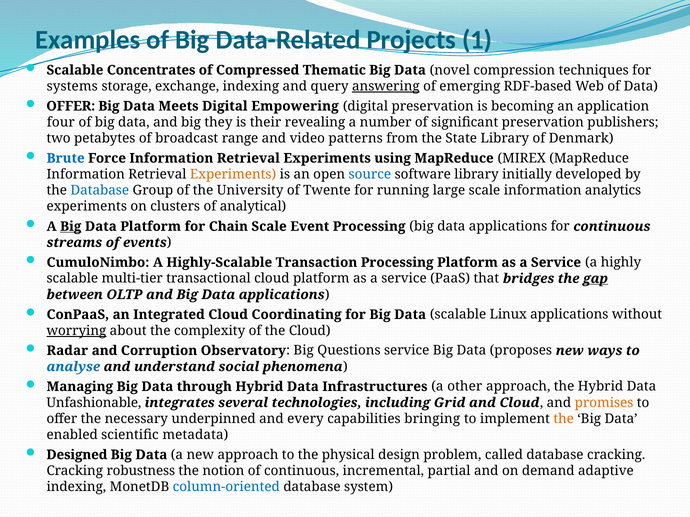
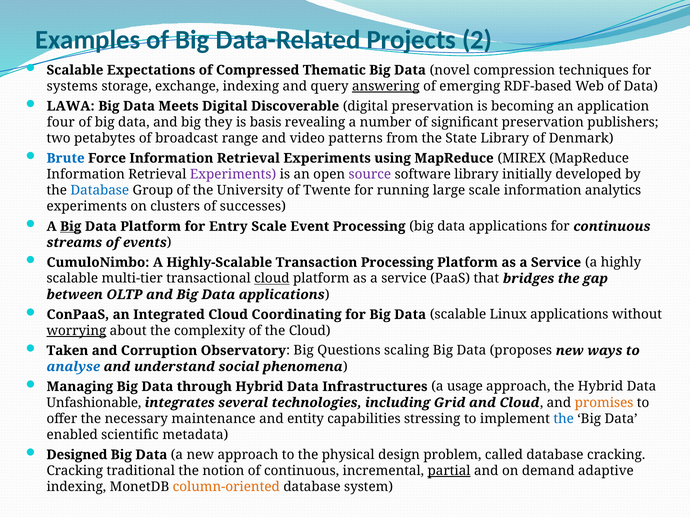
1: 1 -> 2
Concentrates: Concentrates -> Expectations
OFFER at (71, 106): OFFER -> LAWA
Empowering: Empowering -> Discoverable
their: their -> basis
Experiments at (233, 174) colour: orange -> purple
source colour: blue -> purple
analytical: analytical -> successes
Chain: Chain -> Entry
cloud at (272, 279) underline: none -> present
gap underline: present -> none
Radar: Radar -> Taken
Questions service: service -> scaling
other: other -> usage
underpinned: underpinned -> maintenance
every: every -> entity
bringing: bringing -> stressing
the at (564, 419) colour: orange -> blue
robustness: robustness -> traditional
partial underline: none -> present
column-oriented colour: blue -> orange
